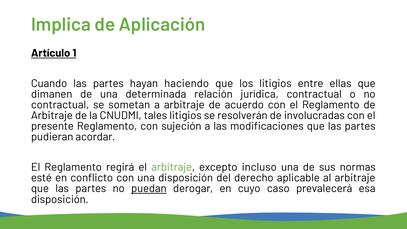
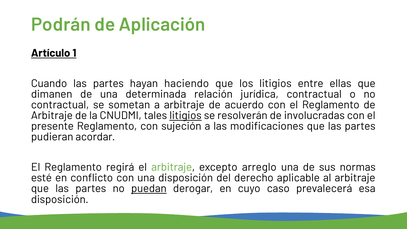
Implica: Implica -> Podrán
litigios at (186, 116) underline: none -> present
incluso: incluso -> arreglo
